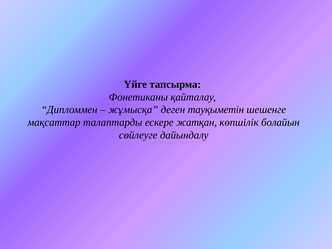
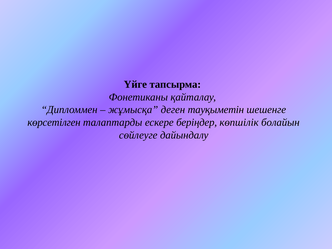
мақсаттар: мақсаттар -> көрсетілген
жатқан: жатқан -> беріңдер
